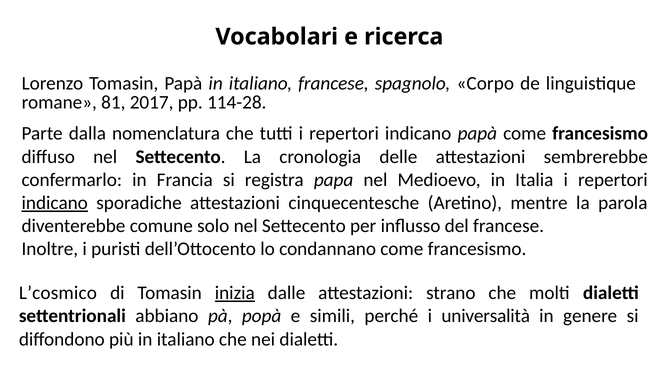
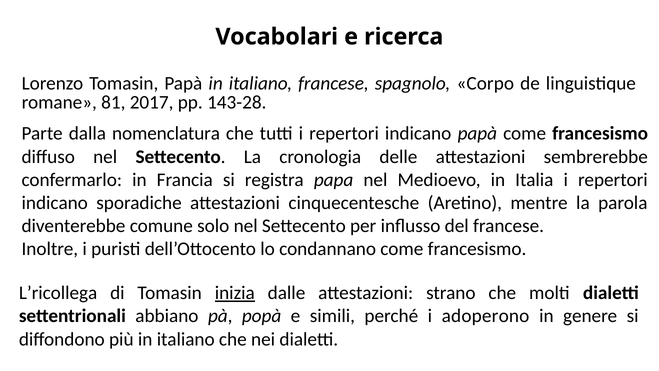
114-28: 114-28 -> 143-28
indicano at (55, 203) underline: present -> none
L’cosmico: L’cosmico -> L’ricollega
universalità: universalità -> adoperono
